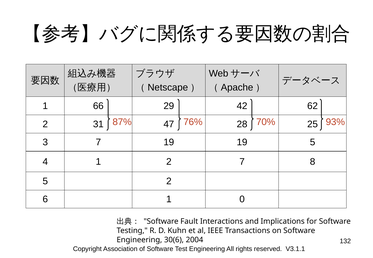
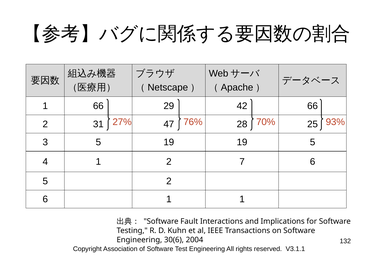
42 62: 62 -> 66
87%: 87% -> 27%
3 7: 7 -> 5
7 8: 8 -> 6
1 0: 0 -> 1
